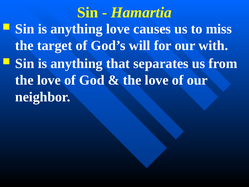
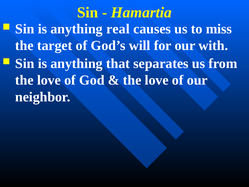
anything love: love -> real
